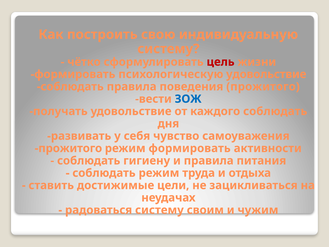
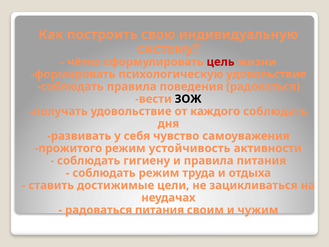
поведения прожитого: прожитого -> радоваться
ЗОЖ colour: blue -> black
режим формировать: формировать -> устойчивость
радоваться систему: систему -> питания
